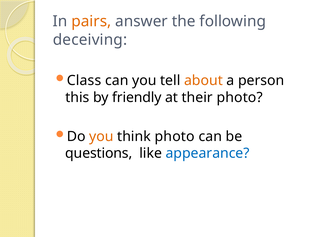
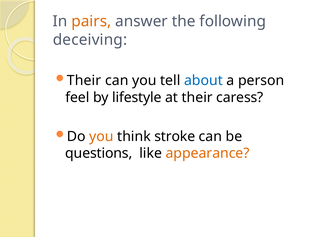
Class at (84, 81): Class -> Their
about colour: orange -> blue
this: this -> feel
friendly: friendly -> lifestyle
their photo: photo -> caress
think photo: photo -> stroke
appearance colour: blue -> orange
